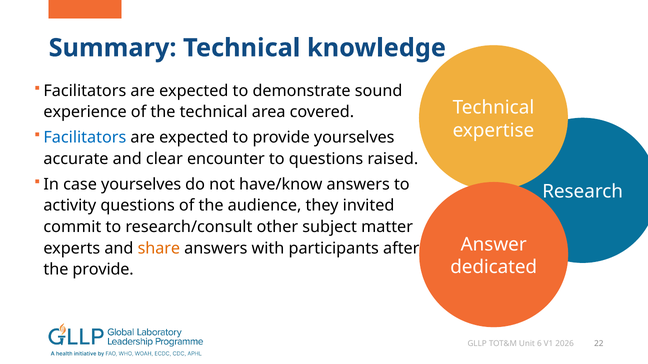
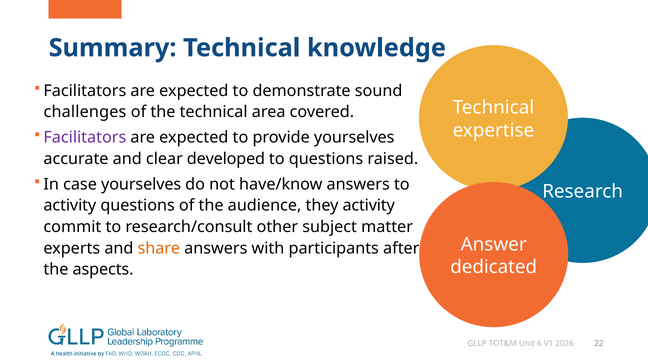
experience: experience -> challenges
Facilitators at (85, 138) colour: blue -> purple
encounter: encounter -> developed
they invited: invited -> activity
the provide: provide -> aspects
